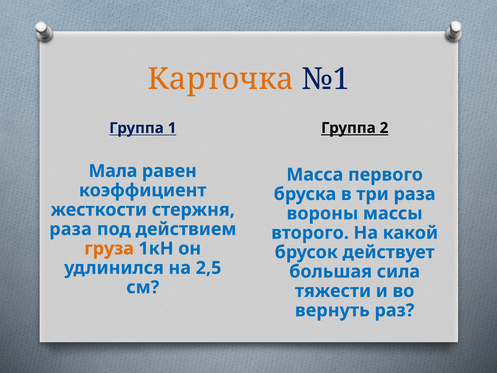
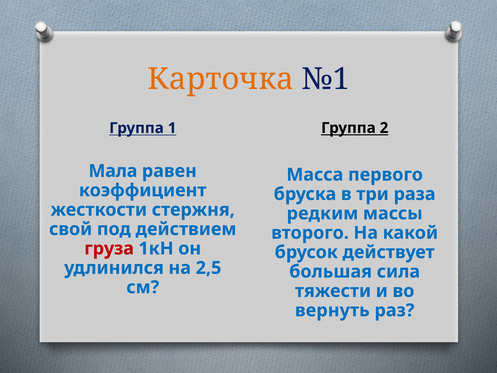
вороны: вороны -> редким
раза at (71, 229): раза -> свой
груза colour: orange -> red
